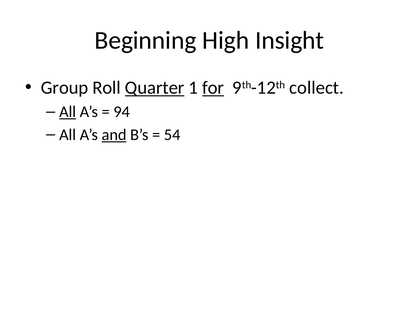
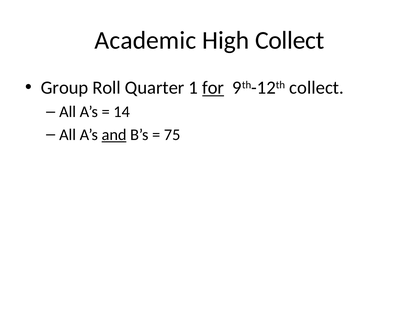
Beginning: Beginning -> Academic
High Insight: Insight -> Collect
Quarter underline: present -> none
All at (68, 112) underline: present -> none
94: 94 -> 14
54: 54 -> 75
